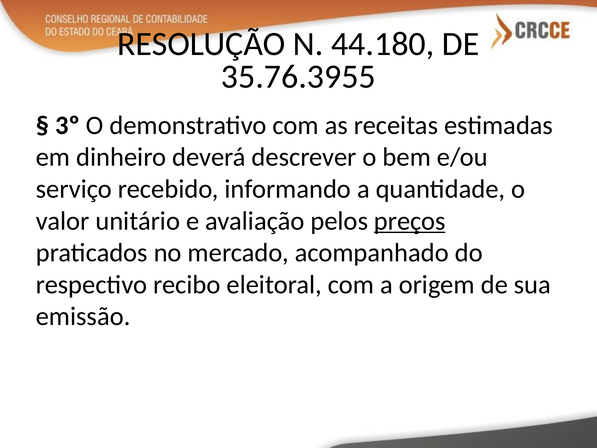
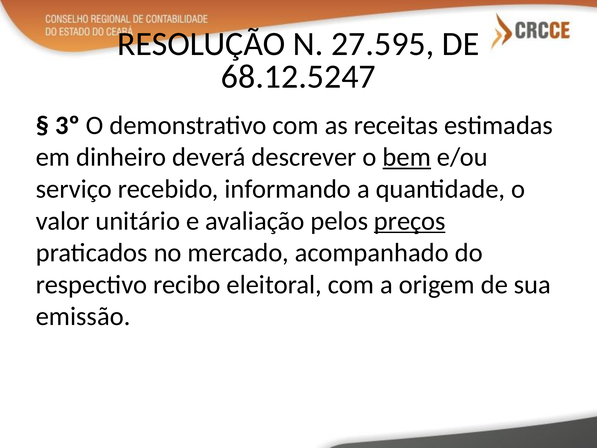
44.180: 44.180 -> 27.595
35.76.3955: 35.76.3955 -> 68.12.5247
bem underline: none -> present
